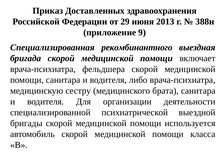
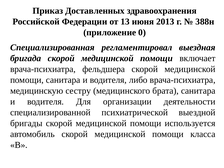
29: 29 -> 13
9: 9 -> 0
рекомбинантного: рекомбинантного -> регламентировал
